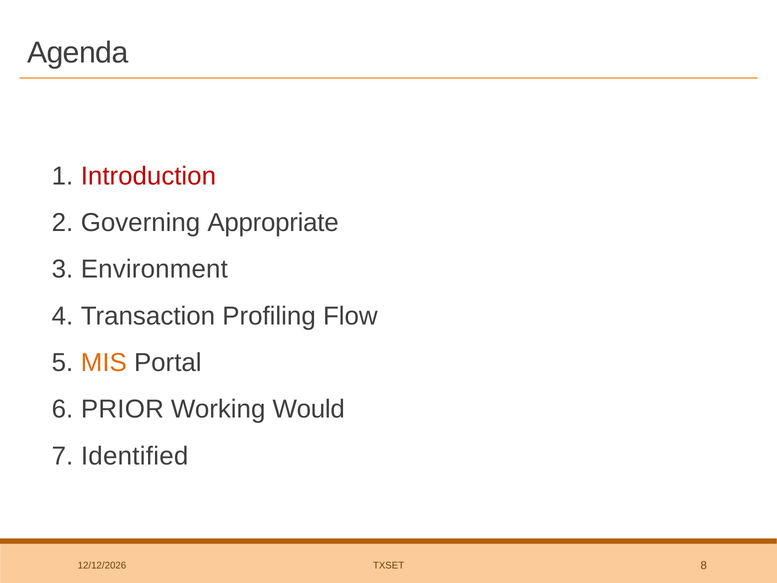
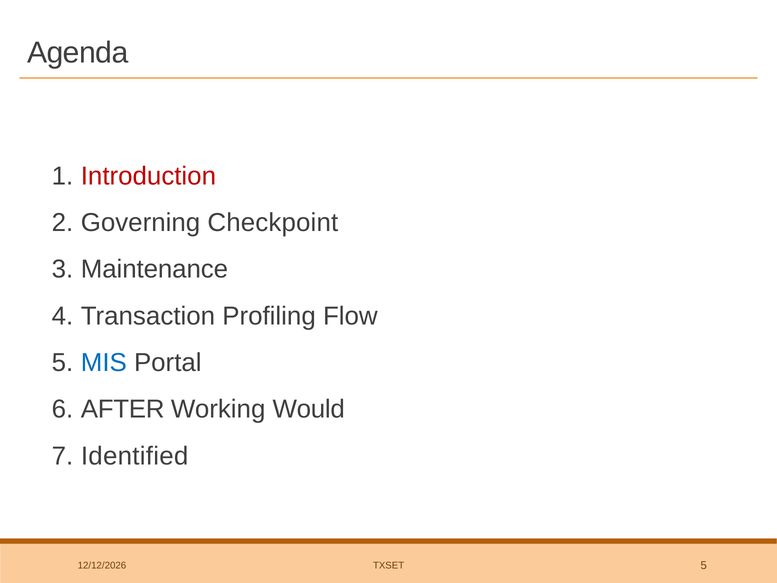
Appropriate: Appropriate -> Checkpoint
Environment: Environment -> Maintenance
MIS colour: orange -> blue
PRIOR: PRIOR -> AFTER
TXSET 8: 8 -> 5
